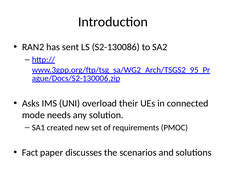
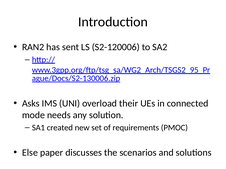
S2-130086: S2-130086 -> S2-120006
Fact: Fact -> Else
